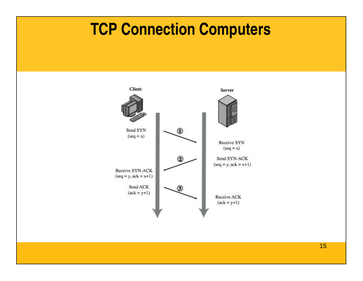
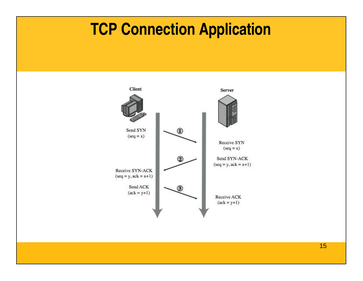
Computers: Computers -> Application
